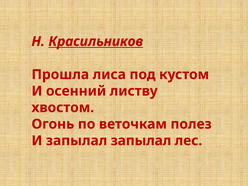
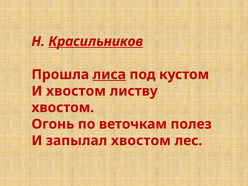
лиса underline: none -> present
И осенний: осенний -> хвостом
запылал запылал: запылал -> хвостом
